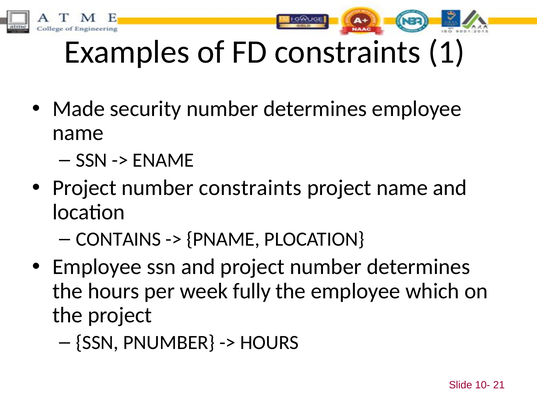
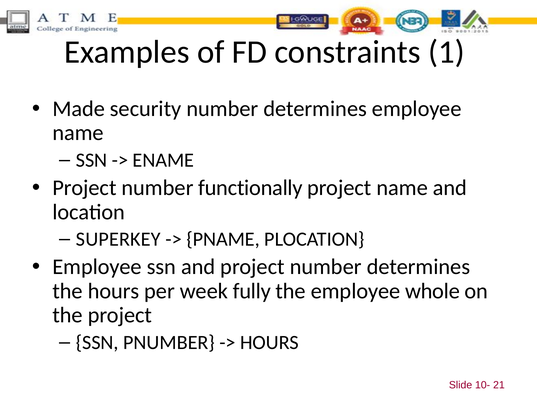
number constraints: constraints -> functionally
CONTAINS: CONTAINS -> SUPERKEY
which: which -> whole
